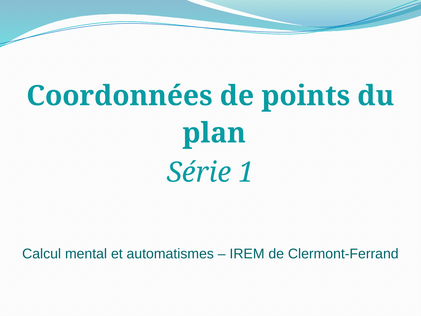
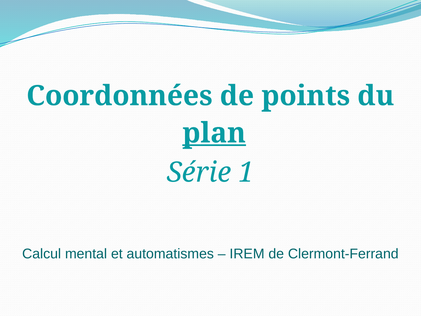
plan underline: none -> present
